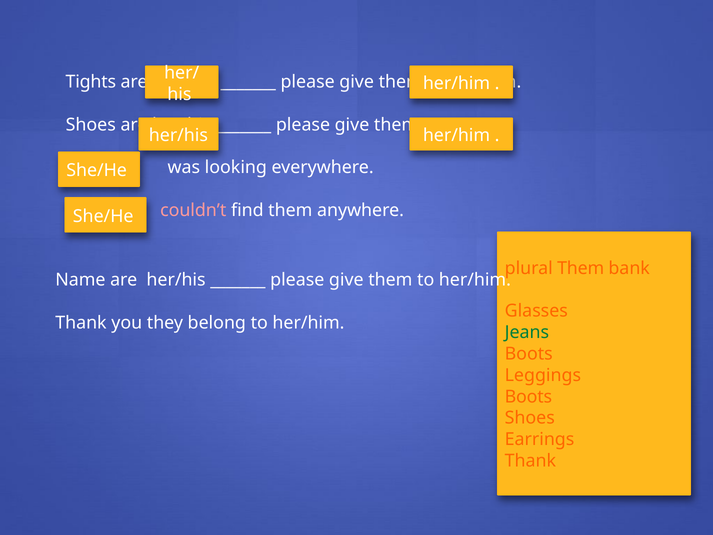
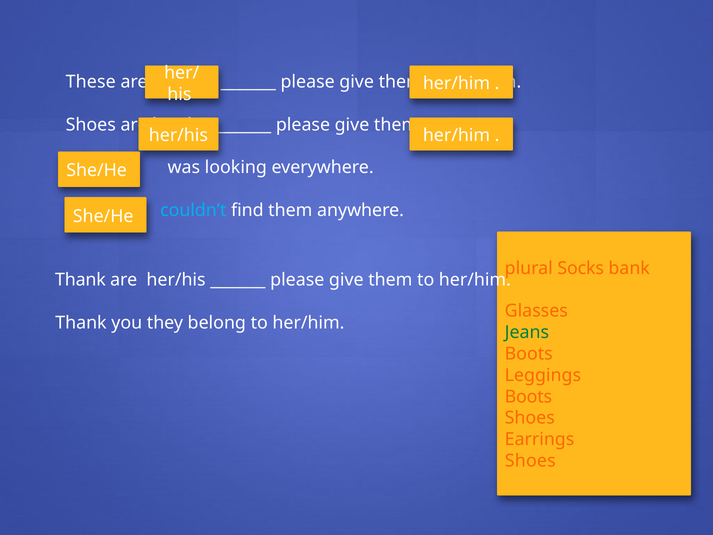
Tights: Tights -> These
couldn’t colour: pink -> light blue
plural Them: Them -> Socks
Name at (80, 280): Name -> Thank
Thank at (530, 461): Thank -> Shoes
